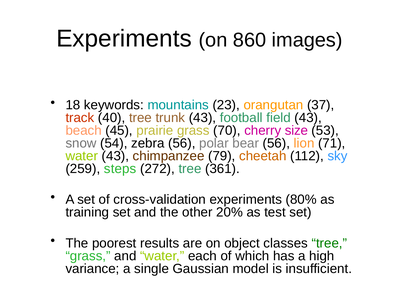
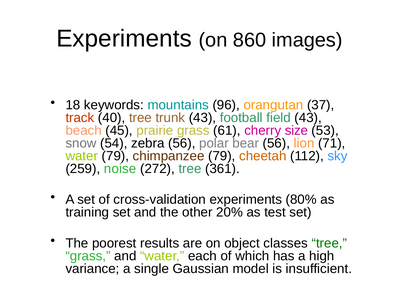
23: 23 -> 96
70: 70 -> 61
water 43: 43 -> 79
steps: steps -> noise
